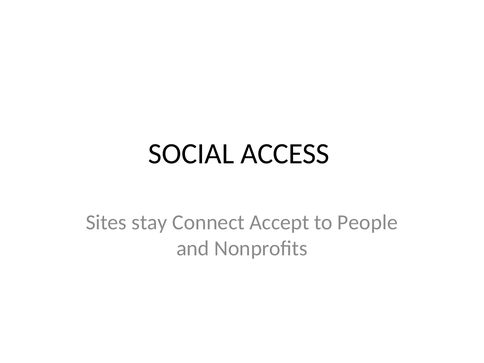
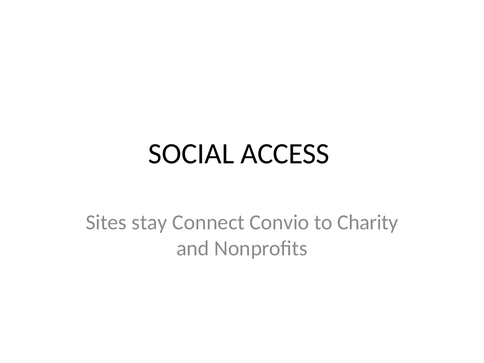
Accept: Accept -> Convio
People: People -> Charity
